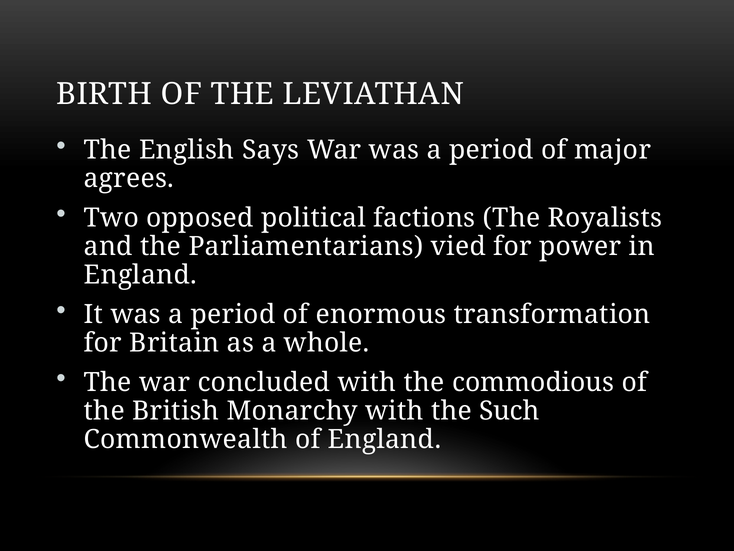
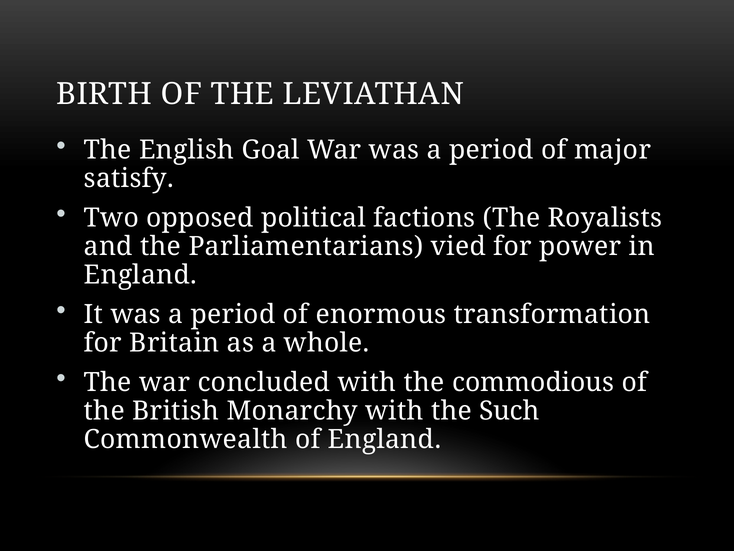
Says: Says -> Goal
agrees: agrees -> satisfy
